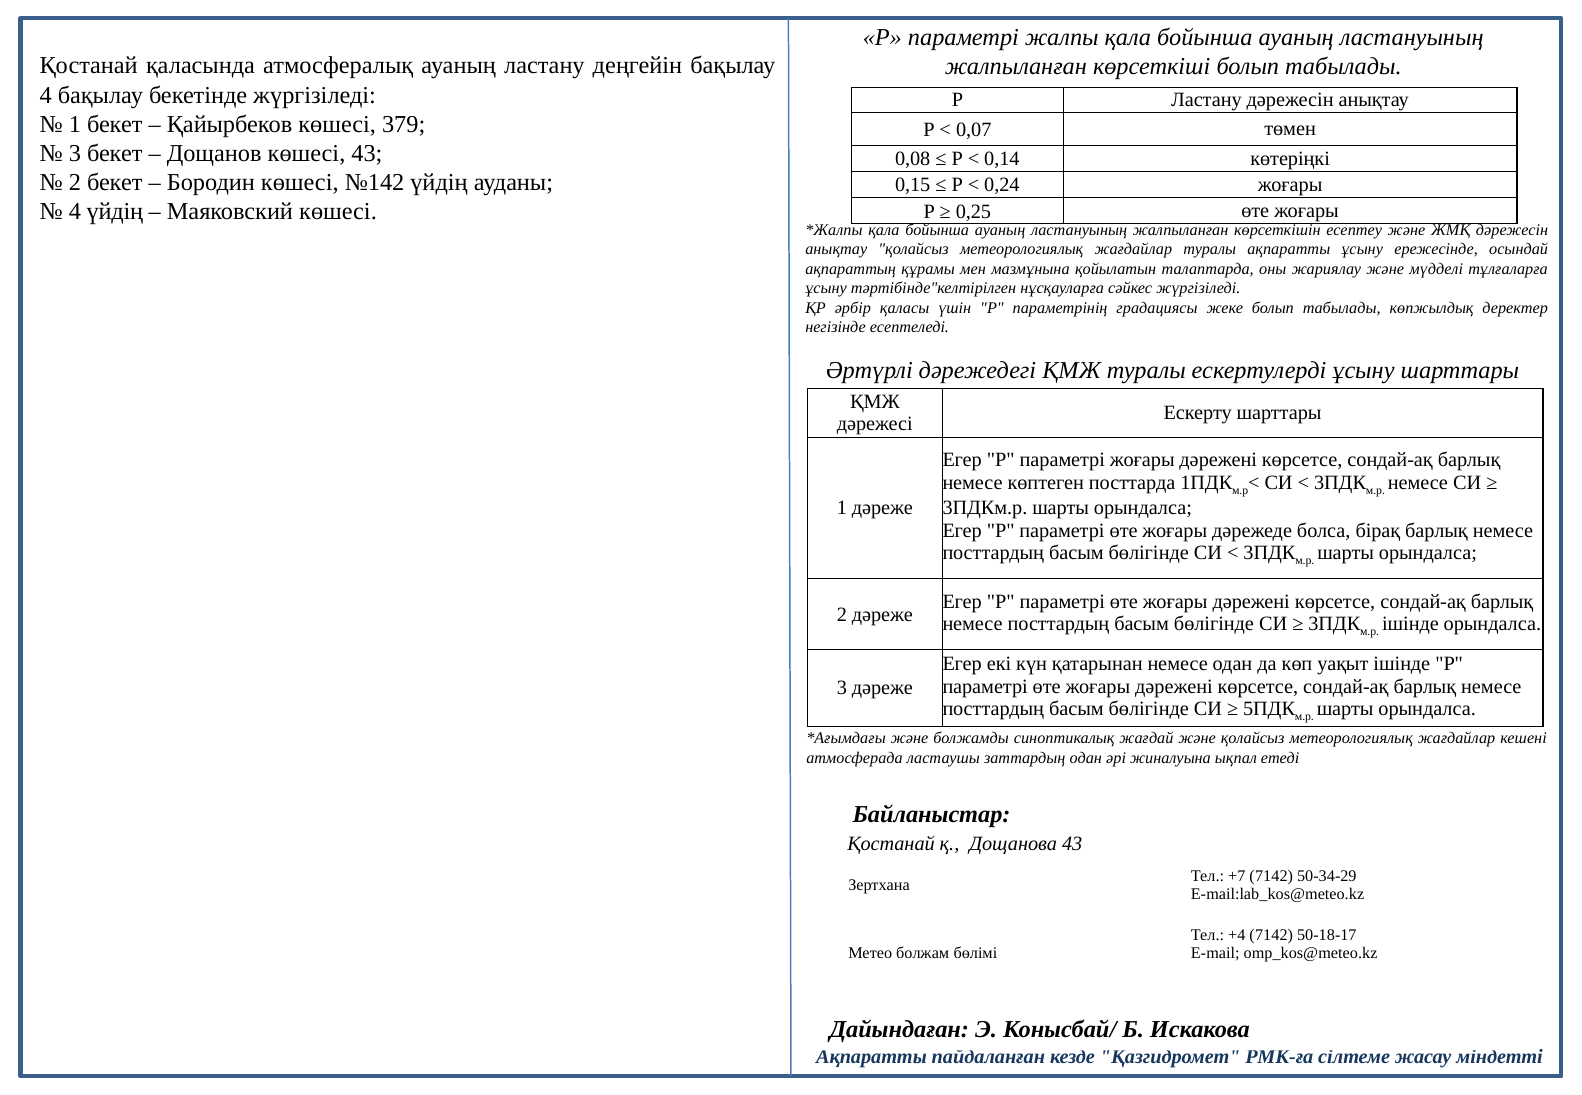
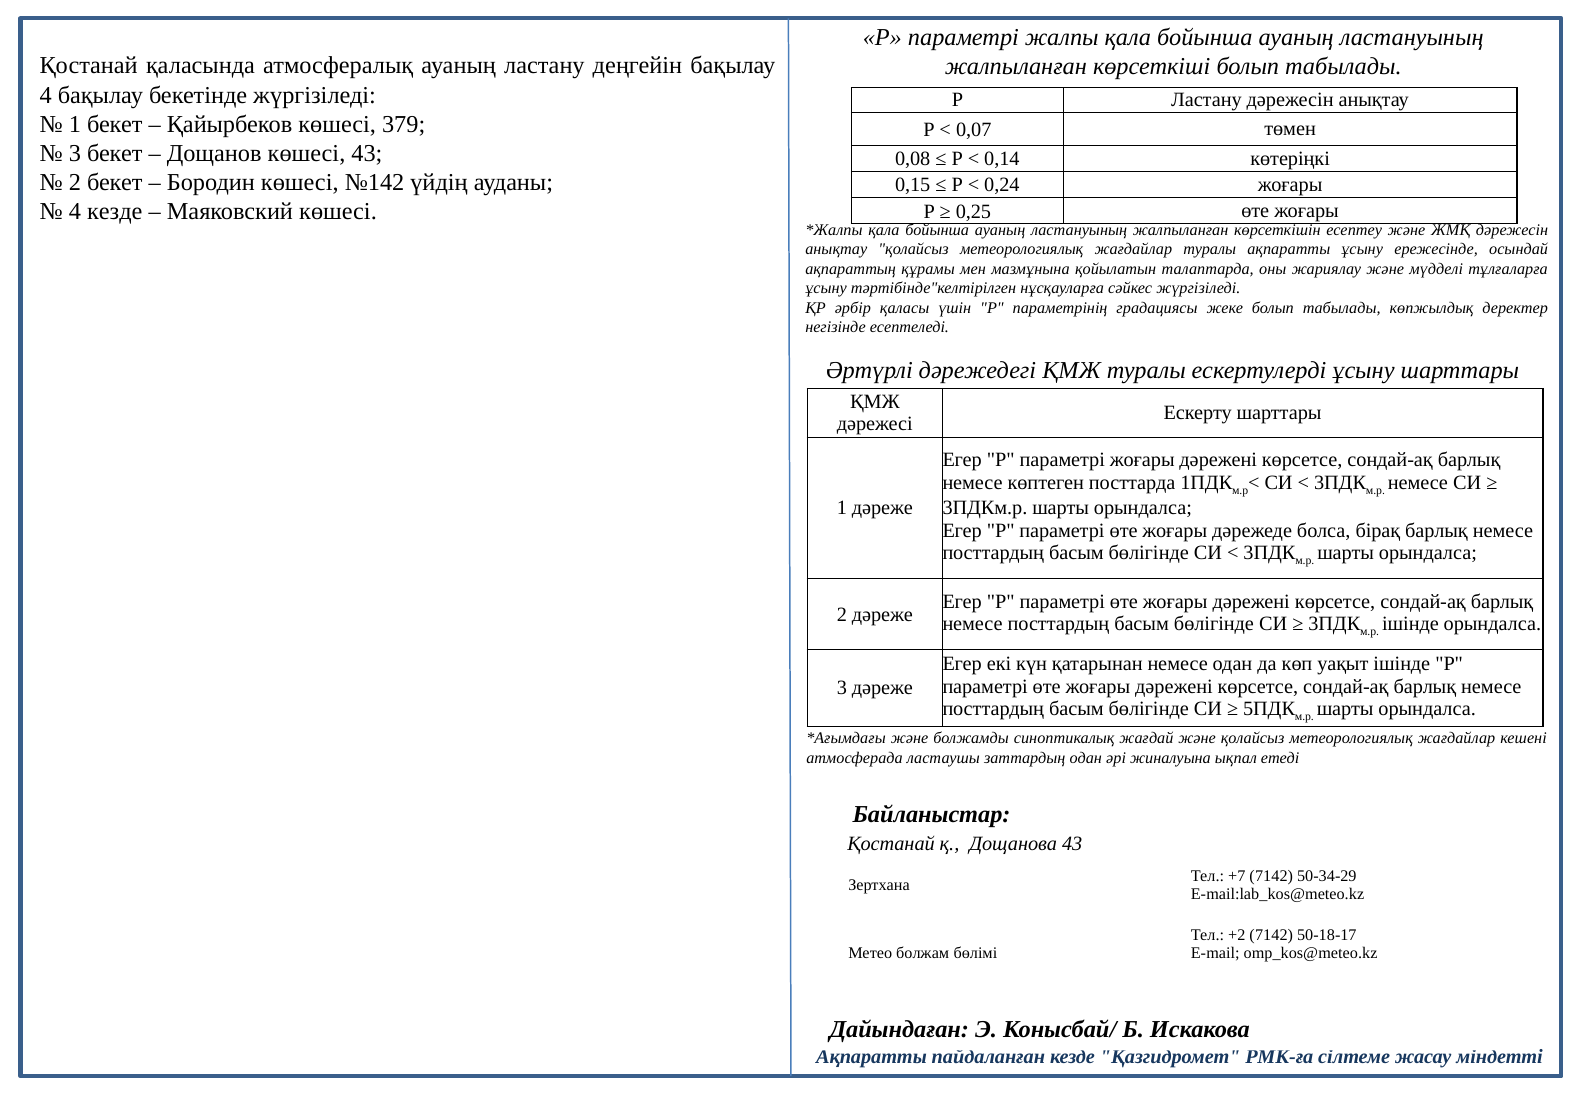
4 үйдің: үйдің -> кезде
+4: +4 -> +2
